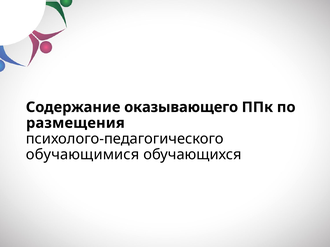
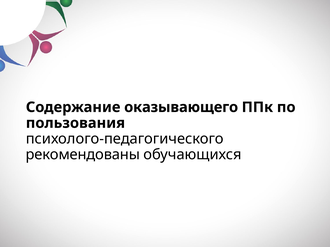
размещения: размещения -> пользования
обучающимися: обучающимися -> рекомендованы
